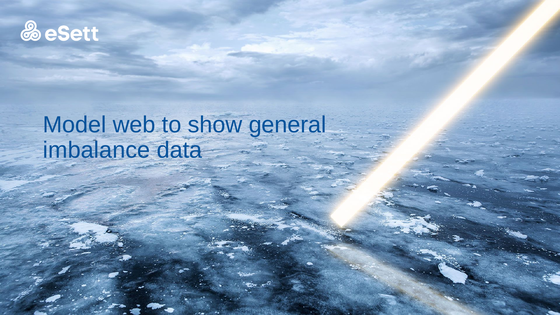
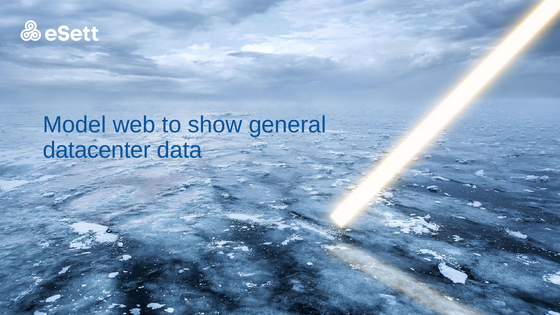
imbalance: imbalance -> datacenter
